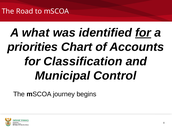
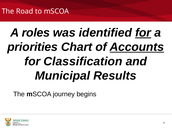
what: what -> roles
Accounts underline: none -> present
Control: Control -> Results
